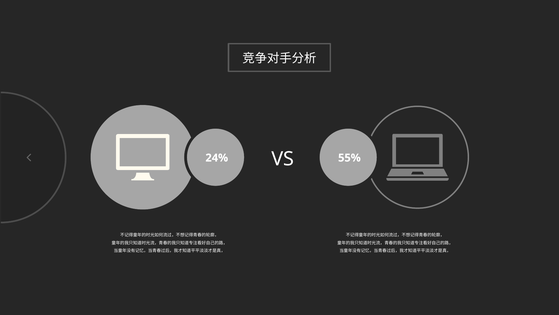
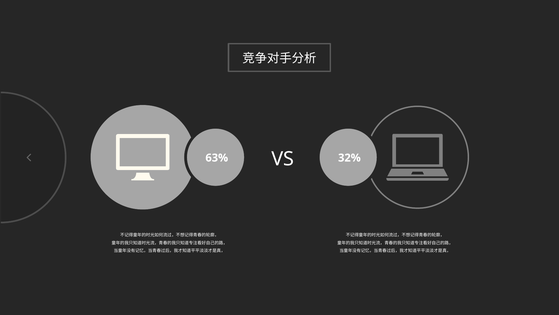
24%: 24% -> 63%
55%: 55% -> 32%
